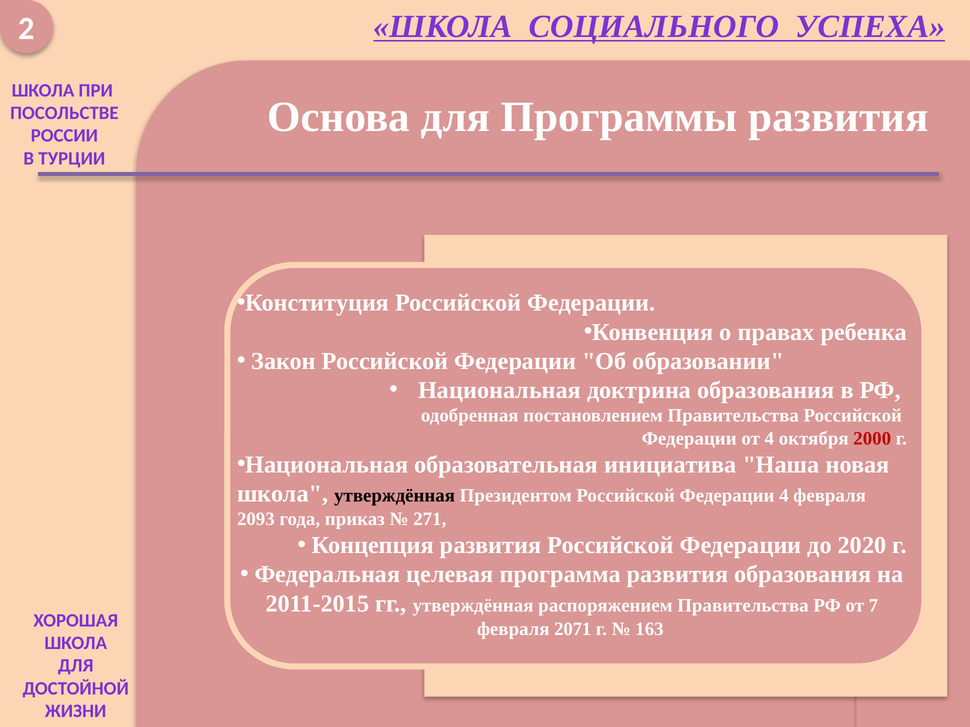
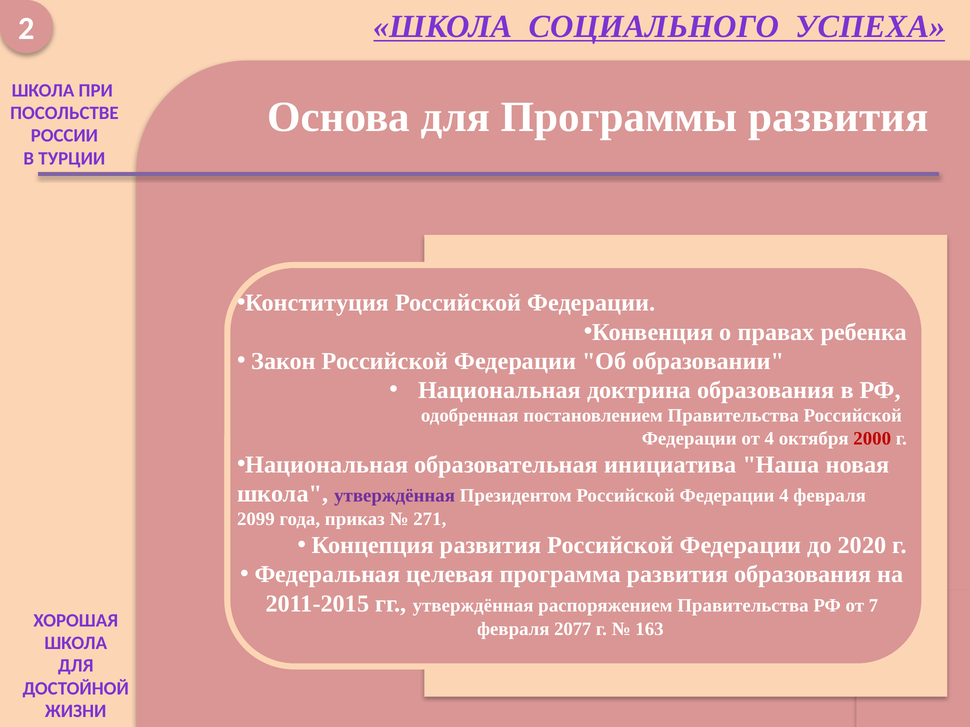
утверждённая at (395, 496) colour: black -> purple
2093: 2093 -> 2099
2071: 2071 -> 2077
